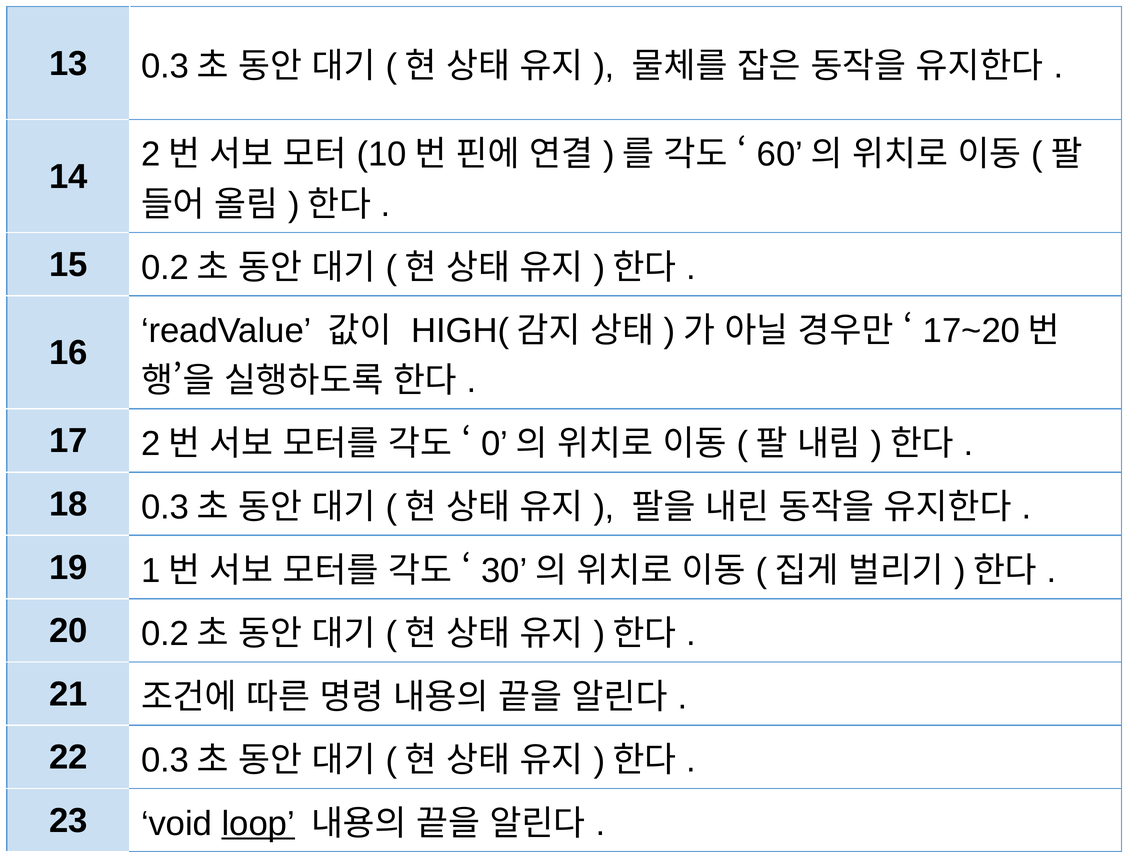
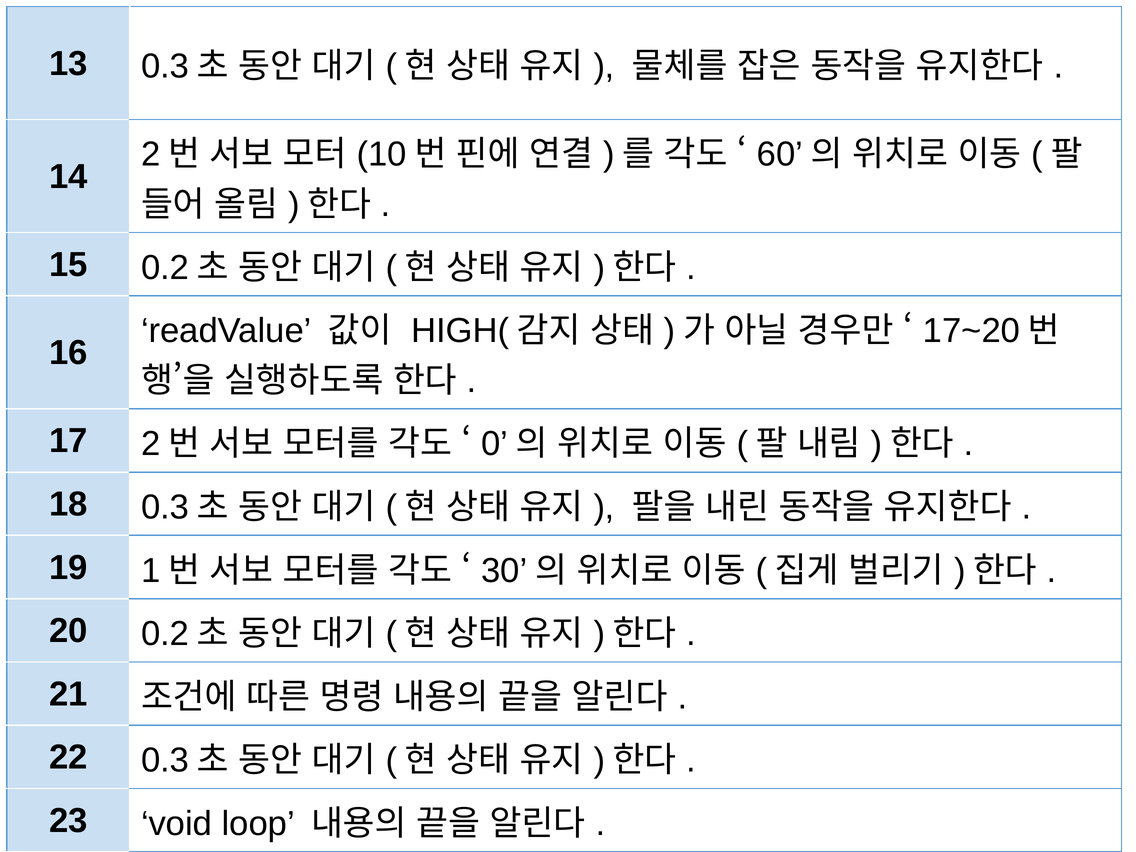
loop underline: present -> none
